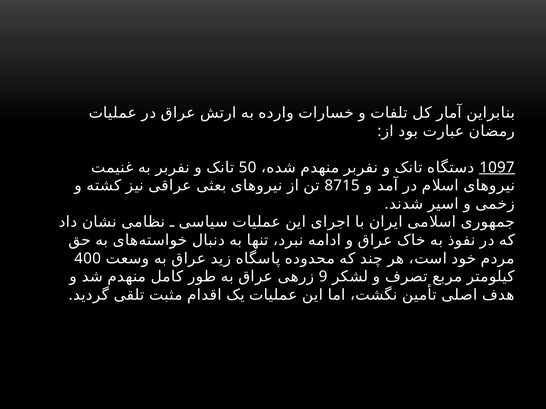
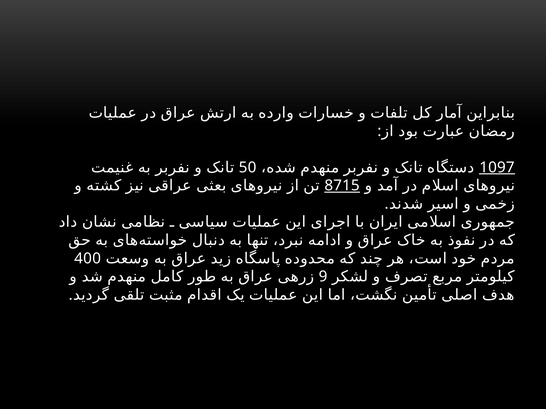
8715 underline: none -> present
